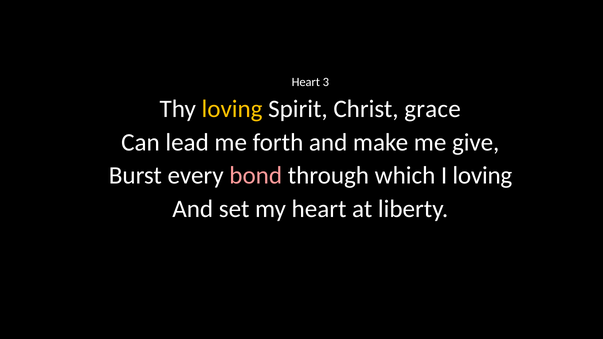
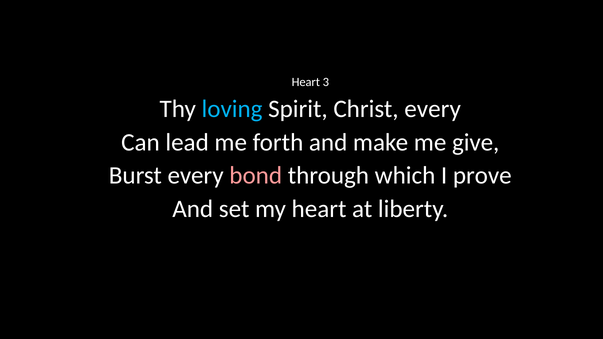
loving at (232, 109) colour: yellow -> light blue
Christ grace: grace -> every
I loving: loving -> prove
